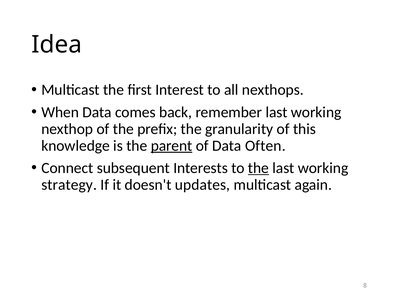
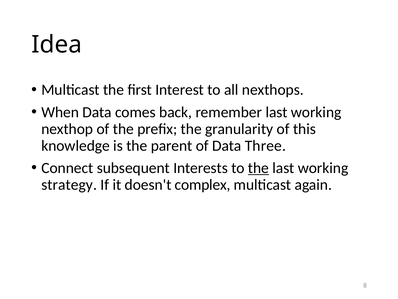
parent underline: present -> none
Often: Often -> Three
updates: updates -> complex
